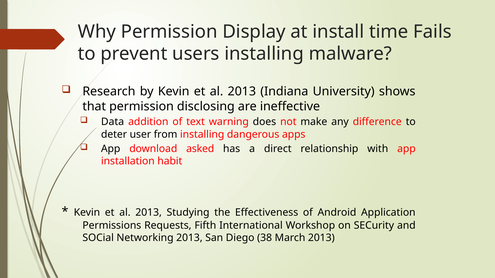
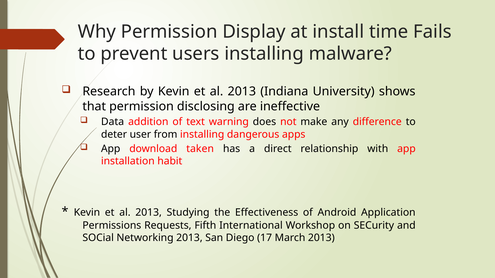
asked: asked -> taken
38: 38 -> 17
